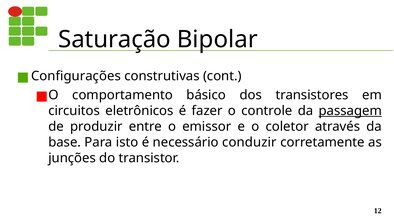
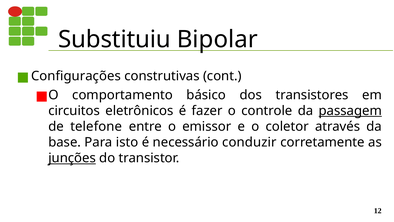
Saturação: Saturação -> Substituiu
produzir: produzir -> telefone
junções underline: none -> present
